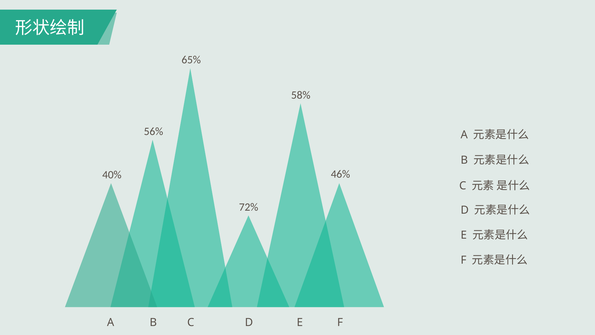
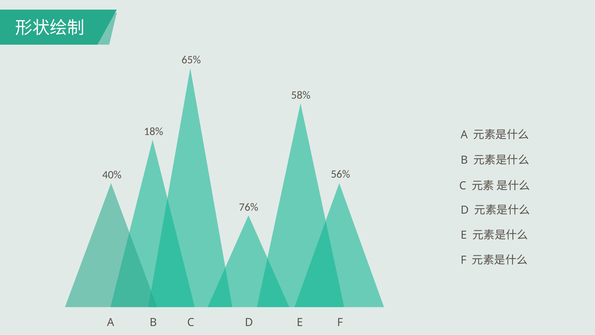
56%: 56% -> 18%
46%: 46% -> 56%
72%: 72% -> 76%
